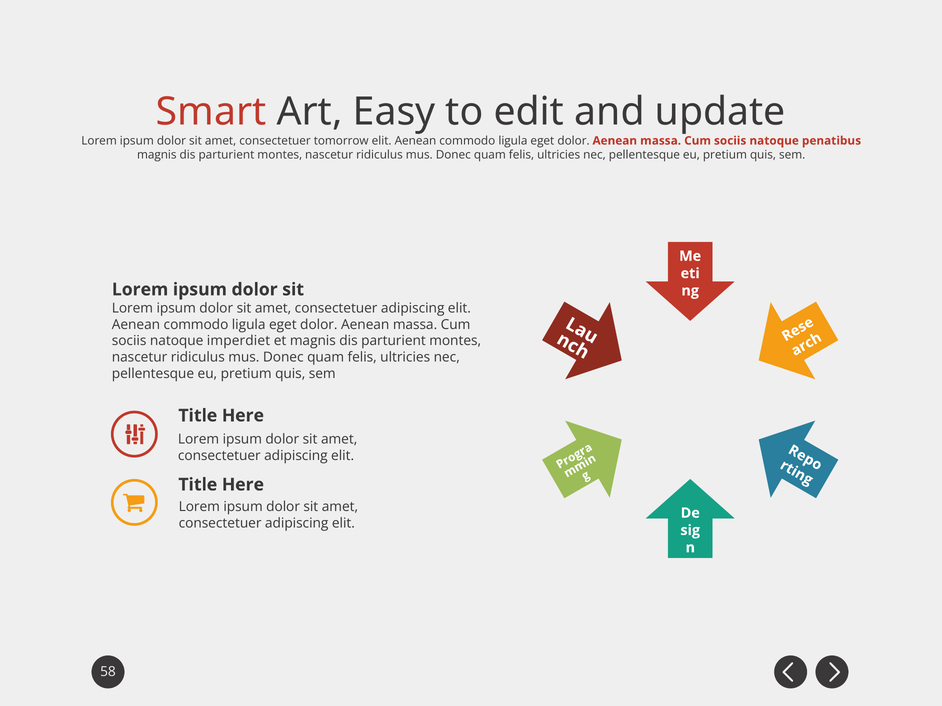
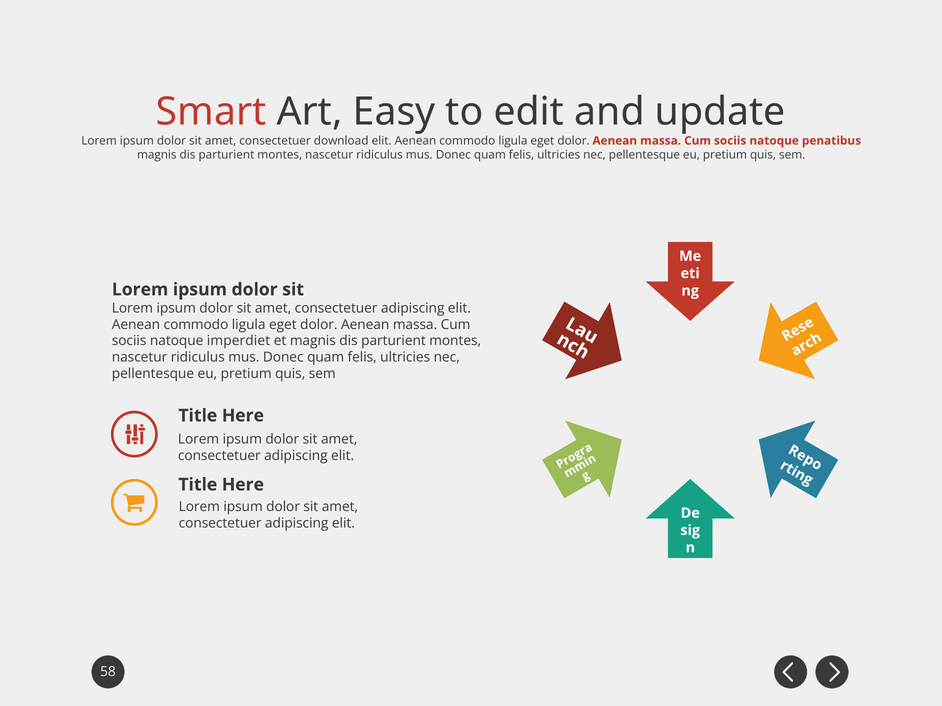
tomorrow: tomorrow -> download
